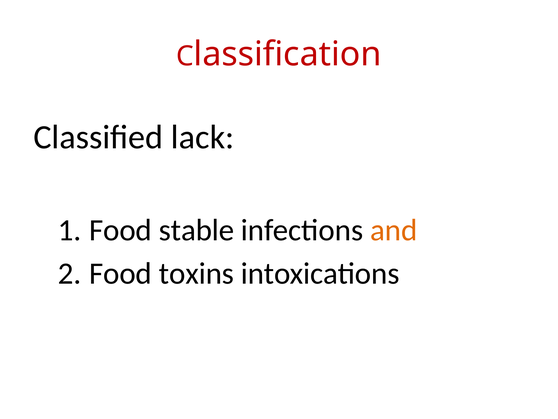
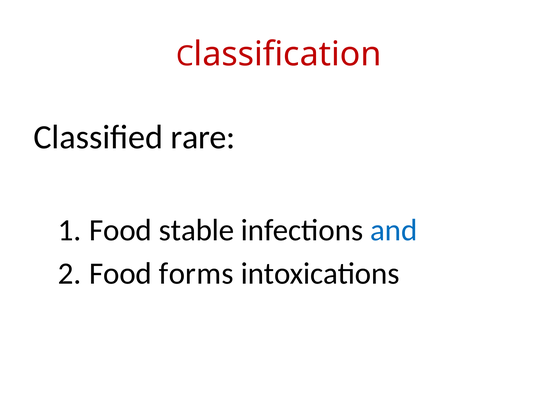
lack: lack -> rare
and colour: orange -> blue
toxins: toxins -> forms
